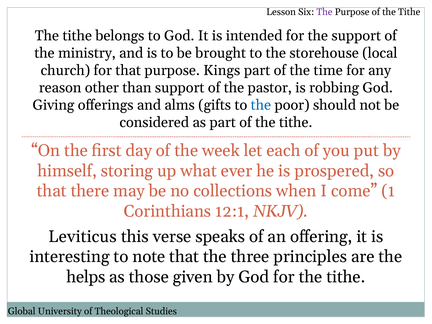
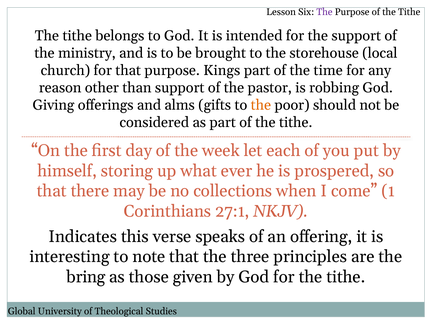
the at (261, 105) colour: blue -> orange
12:1: 12:1 -> 27:1
Leviticus: Leviticus -> Indicates
helps: helps -> bring
